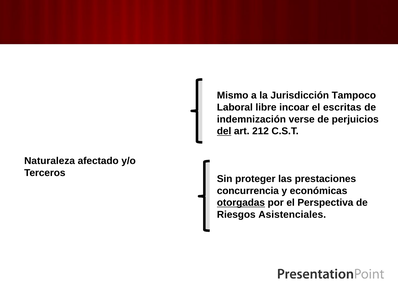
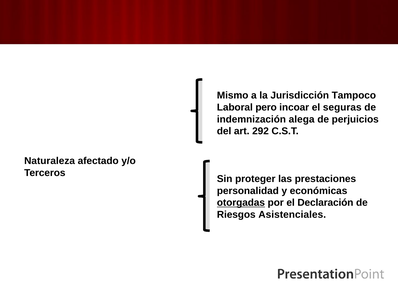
libre: libre -> pero
escritas: escritas -> seguras
verse: verse -> alega
del underline: present -> none
212: 212 -> 292
concurrencia: concurrencia -> personalidad
Perspectiva: Perspectiva -> Declaración
